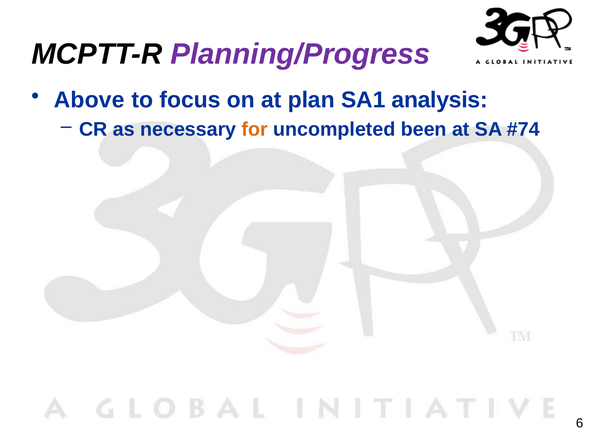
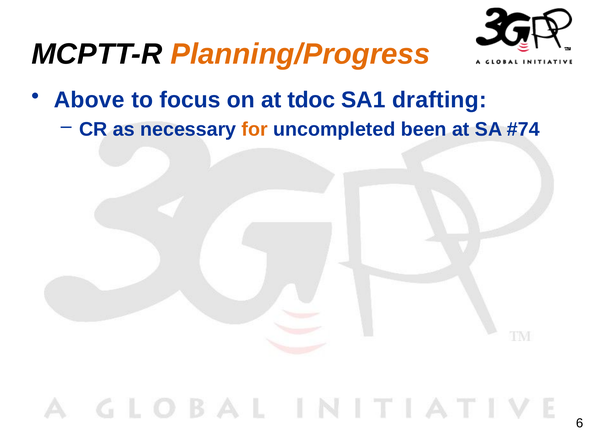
Planning/Progress colour: purple -> orange
plan: plan -> tdoc
analysis: analysis -> drafting
